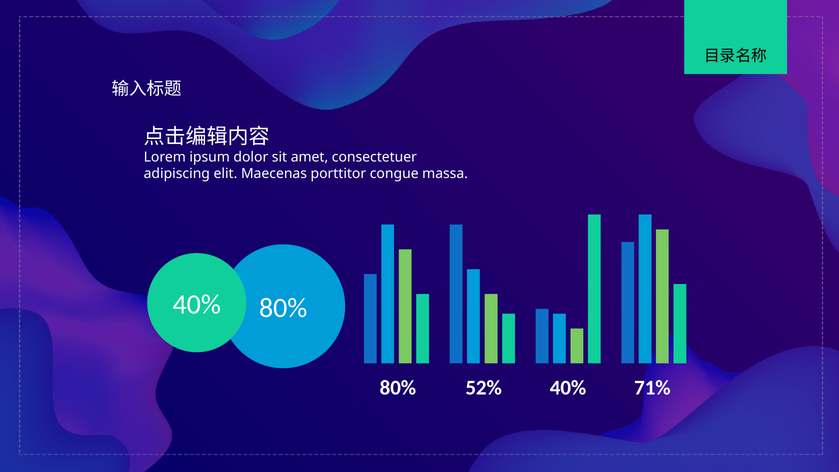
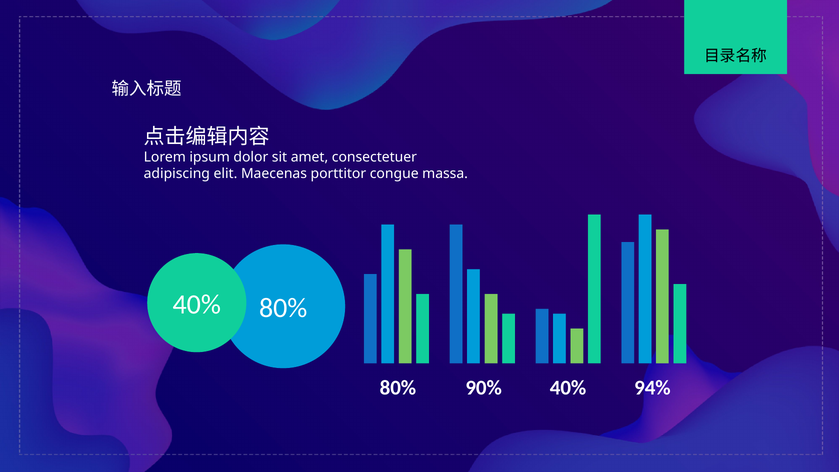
52%: 52% -> 90%
71%: 71% -> 94%
